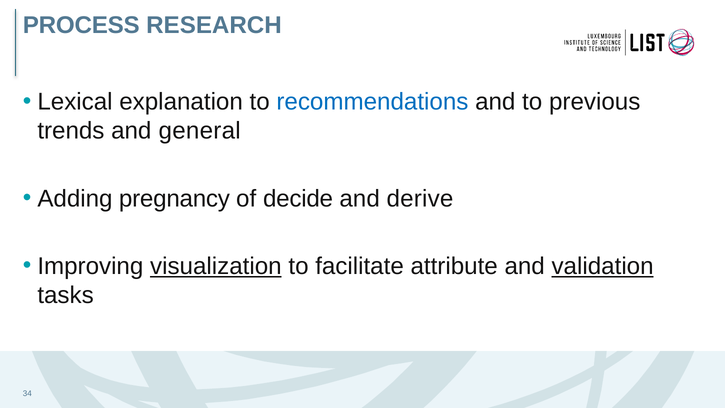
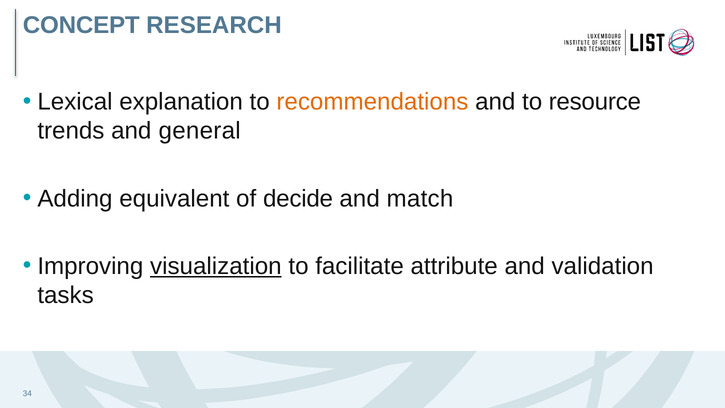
PROCESS: PROCESS -> CONCEPT
recommendations colour: blue -> orange
previous: previous -> resource
pregnancy: pregnancy -> equivalent
derive: derive -> match
validation underline: present -> none
